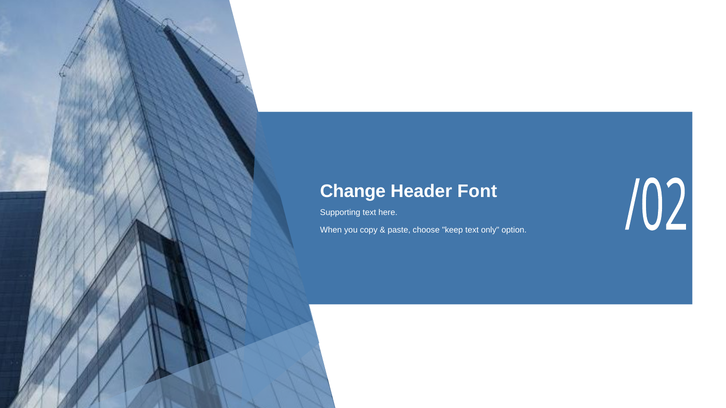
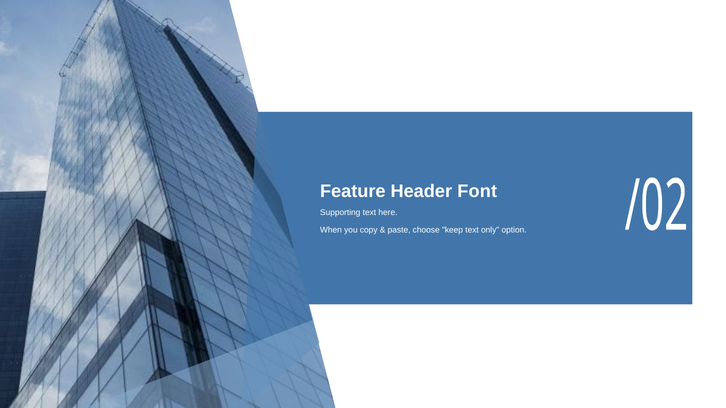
Change: Change -> Feature
